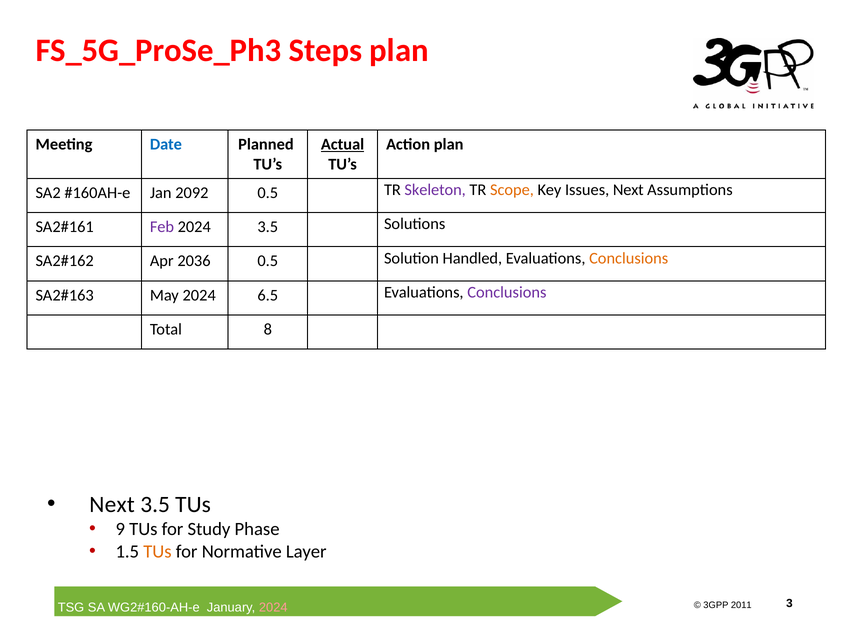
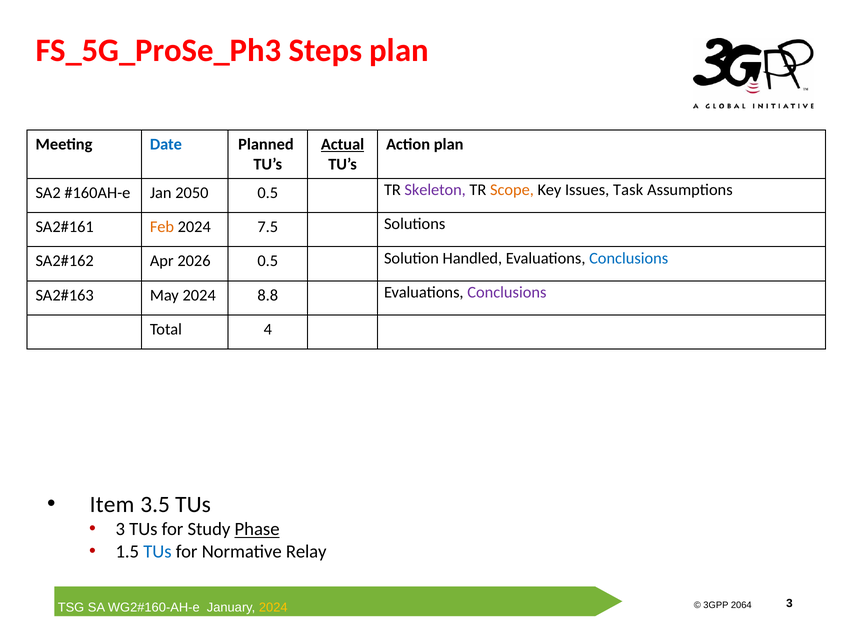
2092: 2092 -> 2050
Issues Next: Next -> Task
Feb colour: purple -> orange
2024 3.5: 3.5 -> 7.5
2036: 2036 -> 2026
Conclusions at (629, 258) colour: orange -> blue
6.5: 6.5 -> 8.8
8: 8 -> 4
Next at (112, 505): Next -> Item
9 at (120, 530): 9 -> 3
Phase underline: none -> present
TUs at (157, 552) colour: orange -> blue
Layer: Layer -> Relay
2011: 2011 -> 2064
2024 at (273, 608) colour: pink -> yellow
